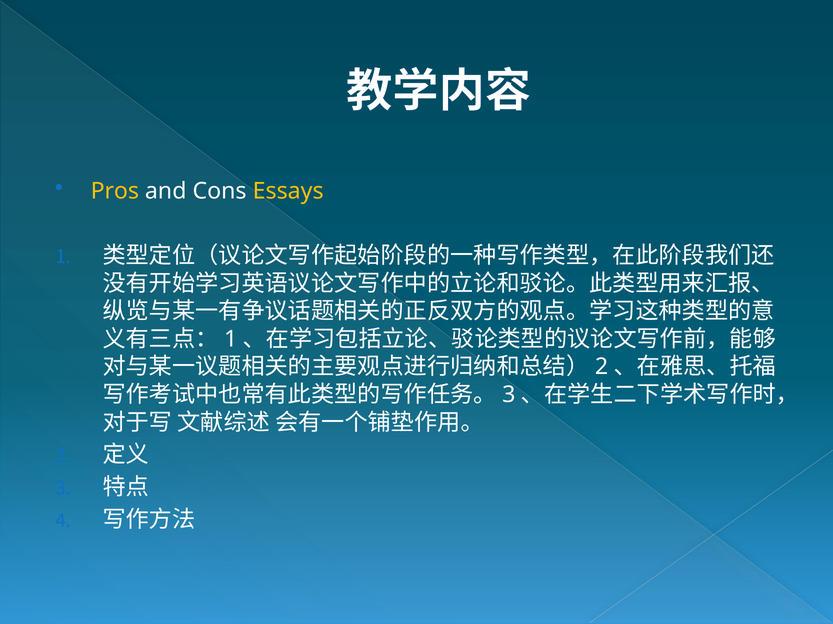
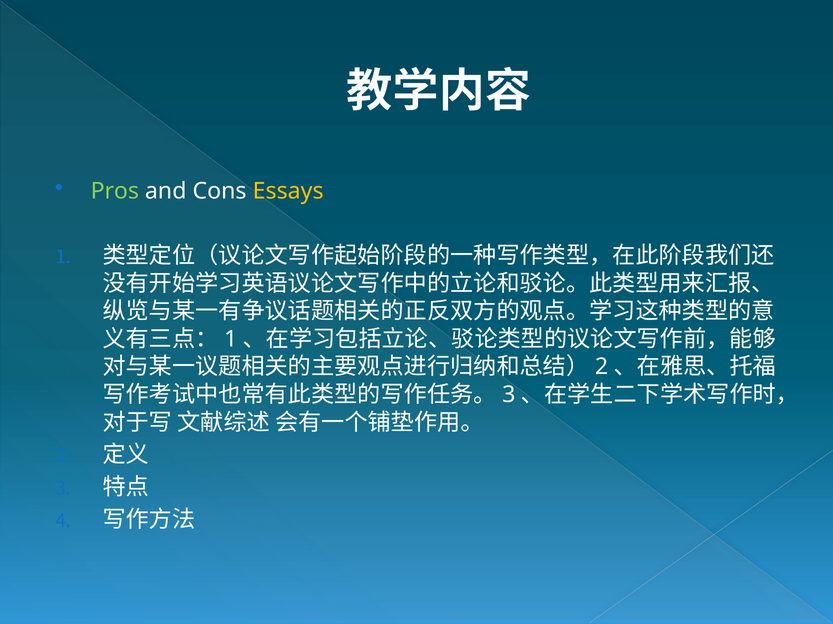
Pros colour: yellow -> light green
